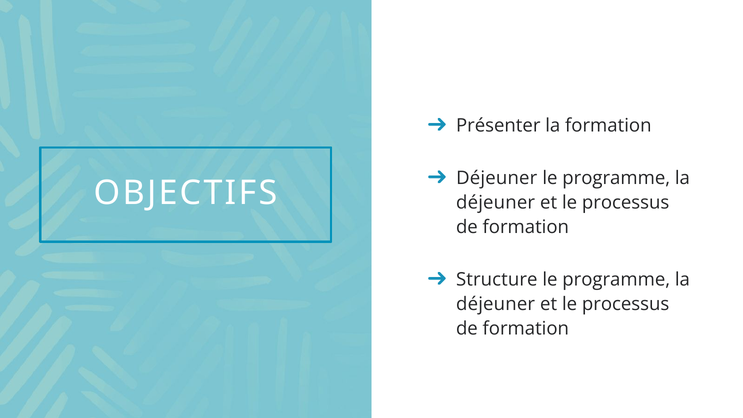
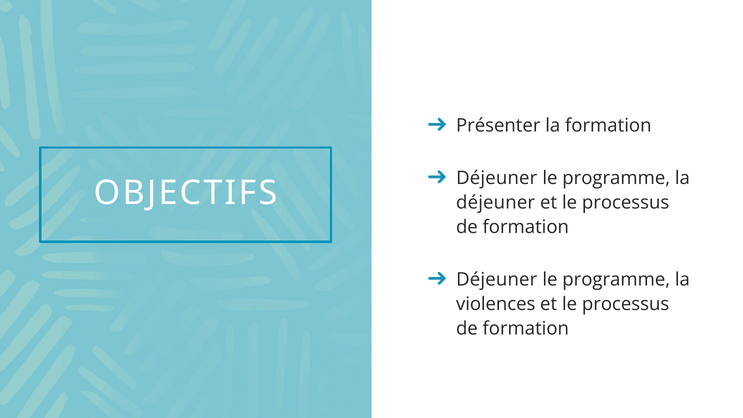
Structure at (497, 279): Structure -> Déjeuner
déjeuner at (496, 304): déjeuner -> violences
